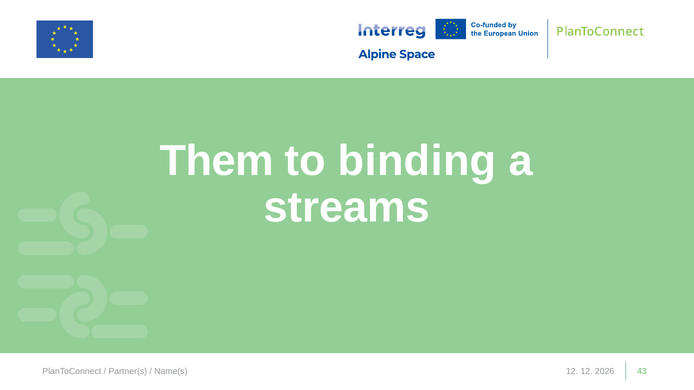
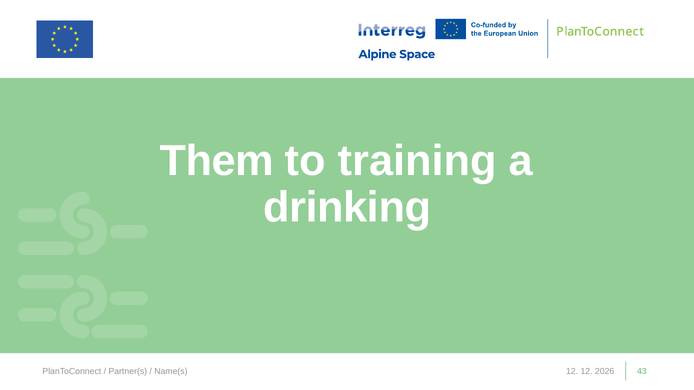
binding: binding -> training
streams: streams -> drinking
